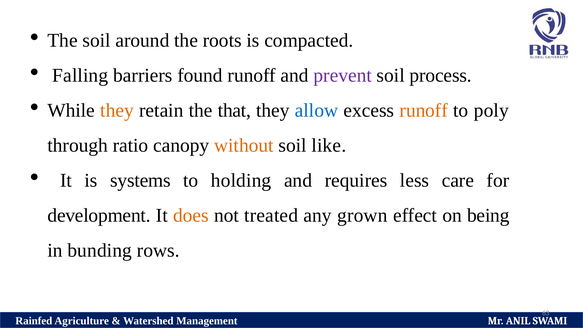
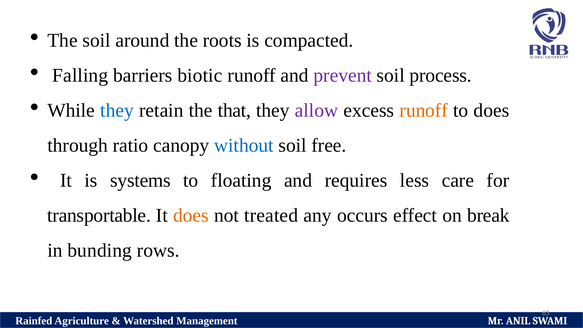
found: found -> biotic
they at (117, 110) colour: orange -> blue
allow colour: blue -> purple
to poly: poly -> does
without colour: orange -> blue
like: like -> free
holding: holding -> floating
development: development -> transportable
grown: grown -> occurs
being: being -> break
